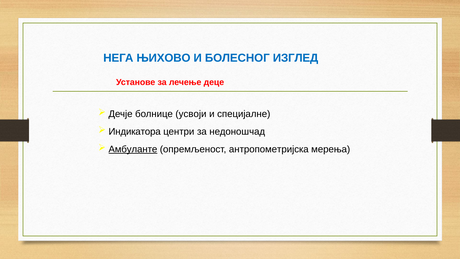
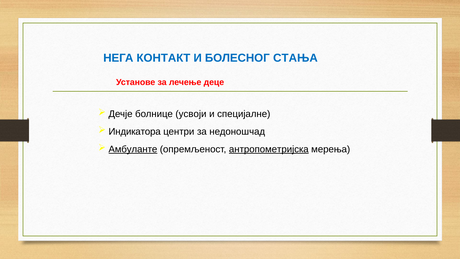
ЊИХОВО: ЊИХОВО -> КОНТАКТ
ИЗГЛЕД: ИЗГЛЕД -> СТАЊА
антропометријска underline: none -> present
